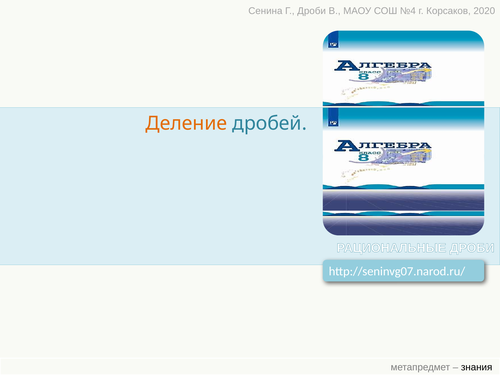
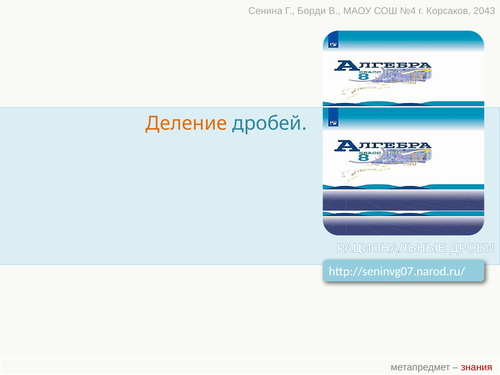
Г Дроби: Дроби -> Борди
2020: 2020 -> 2043
знания colour: black -> red
